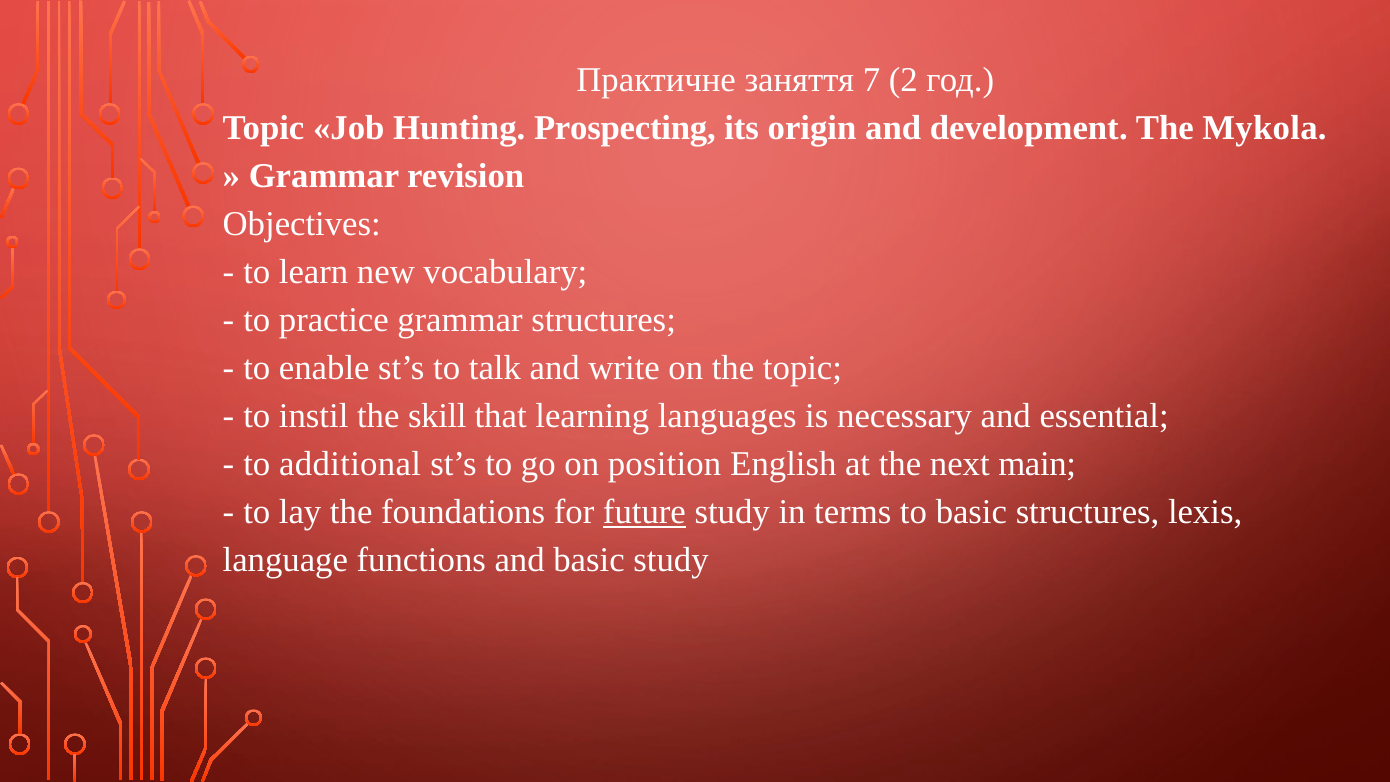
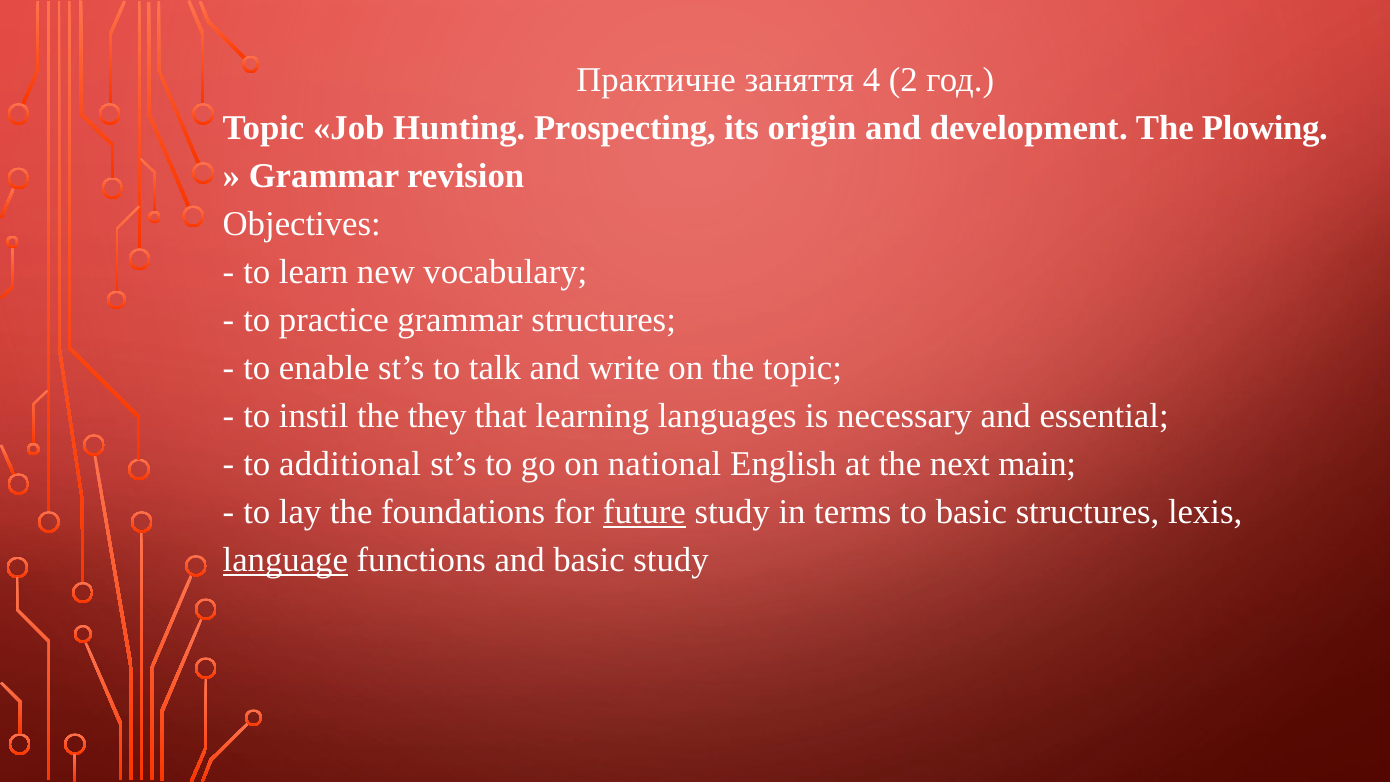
7: 7 -> 4
Mykola: Mykola -> Plowing
skill: skill -> they
position: position -> national
language underline: none -> present
